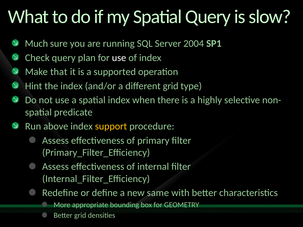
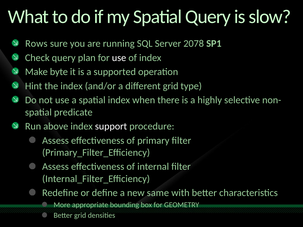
Much: Much -> Rows
2004: 2004 -> 2078
that: that -> byte
support colour: yellow -> white
